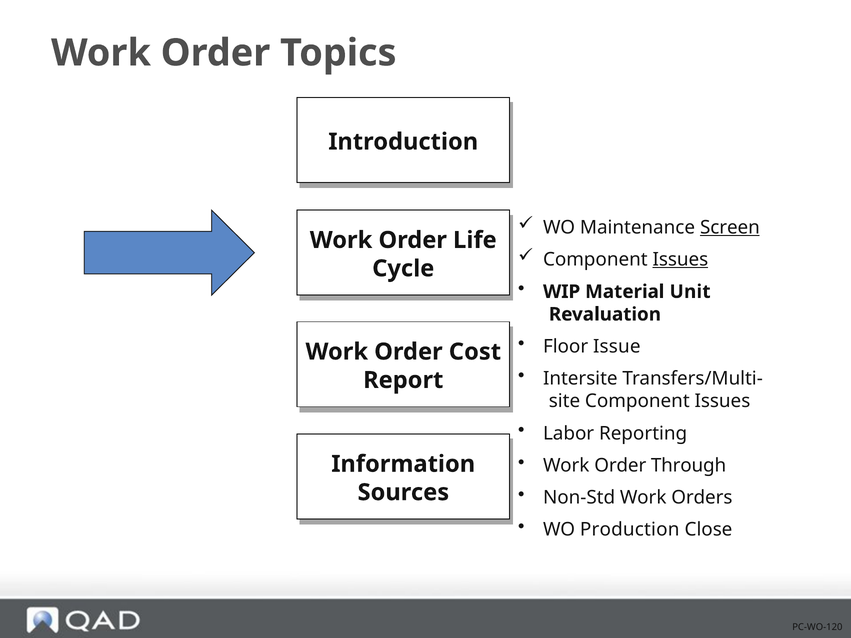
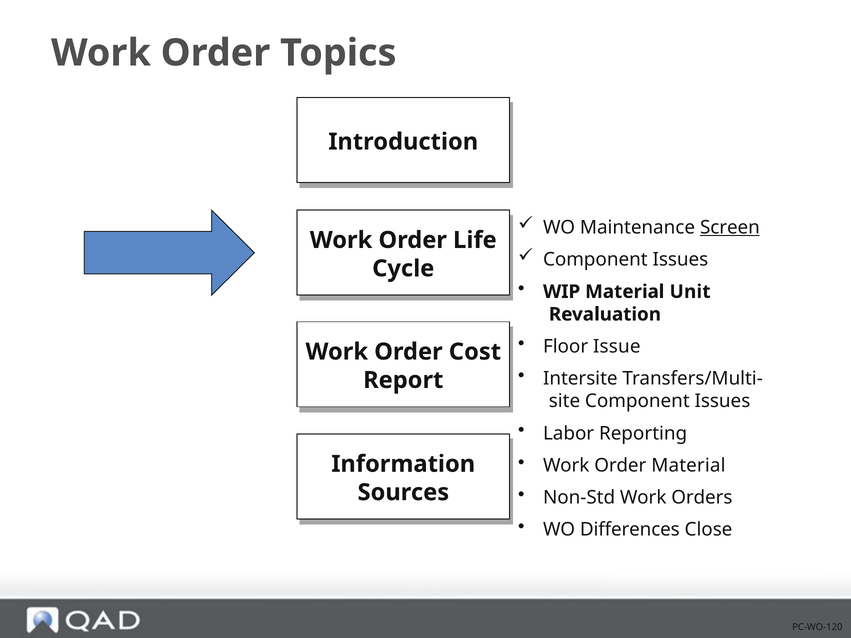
Issues at (680, 260) underline: present -> none
Order Through: Through -> Material
Production: Production -> Differences
